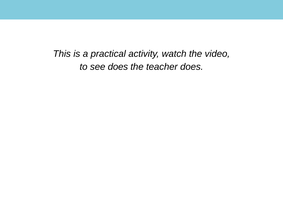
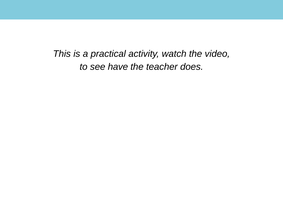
see does: does -> have
